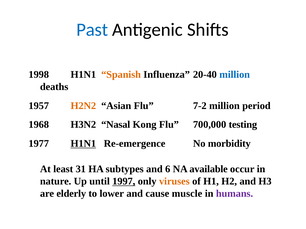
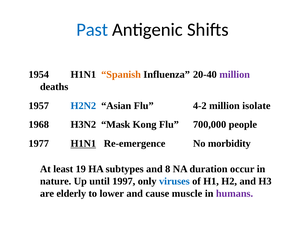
1998: 1998 -> 1954
million at (235, 75) colour: blue -> purple
H2N2 colour: orange -> blue
7-2: 7-2 -> 4-2
period: period -> isolate
Nasal: Nasal -> Mask
testing: testing -> people
31: 31 -> 19
6: 6 -> 8
available: available -> duration
1997 underline: present -> none
viruses colour: orange -> blue
